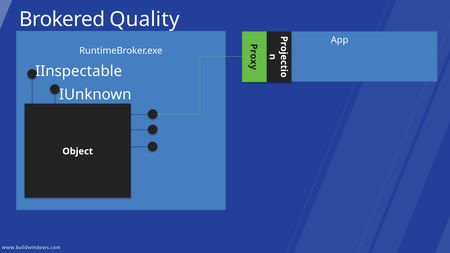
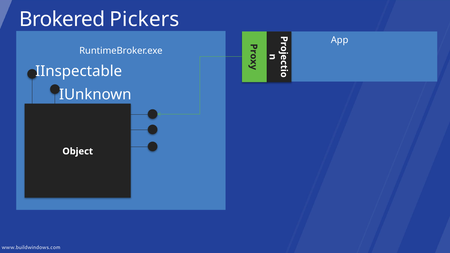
Quality: Quality -> Pickers
